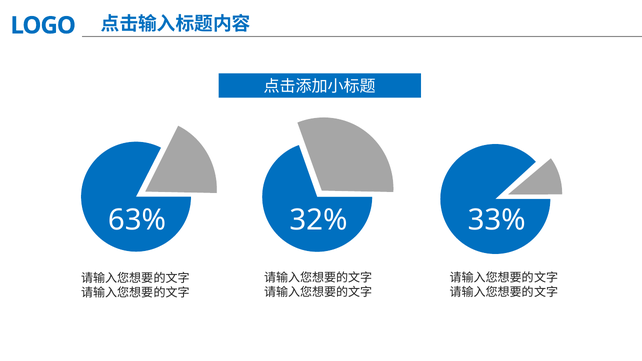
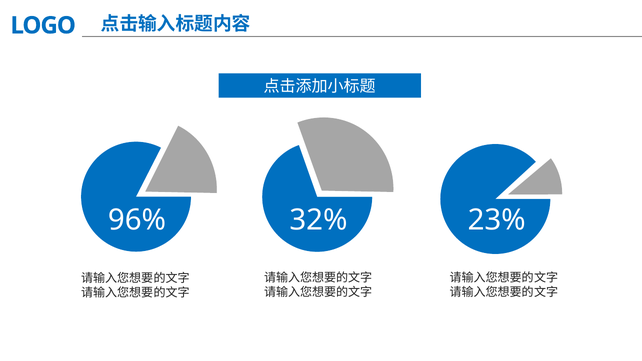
63%: 63% -> 96%
33%: 33% -> 23%
